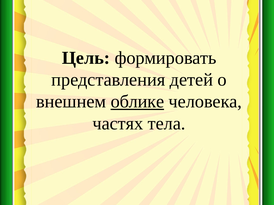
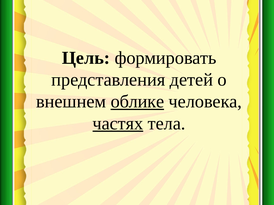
частях underline: none -> present
